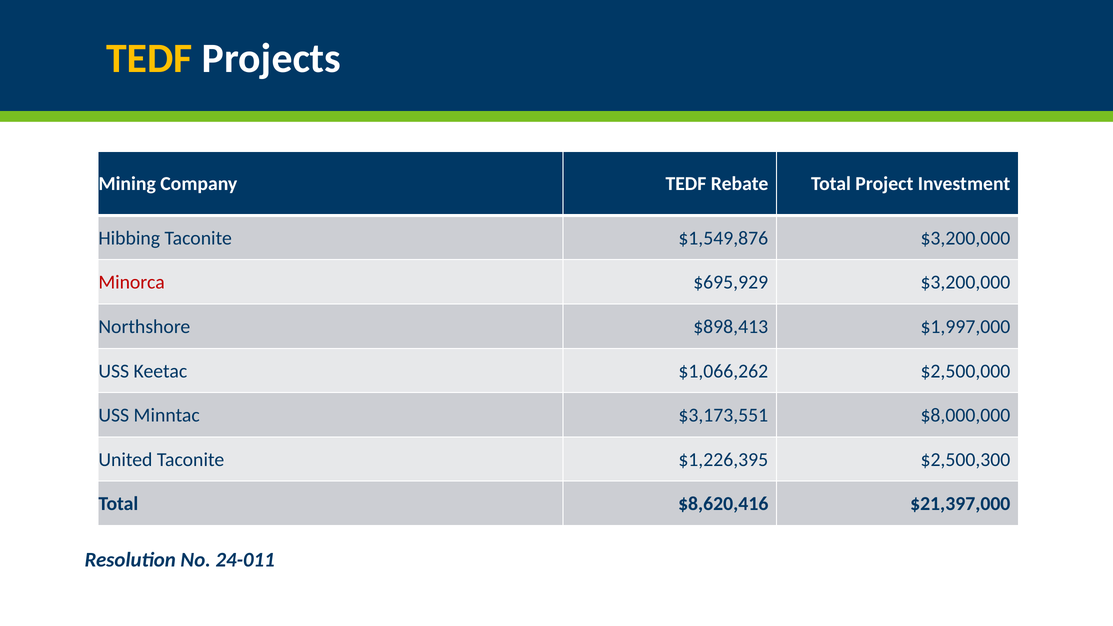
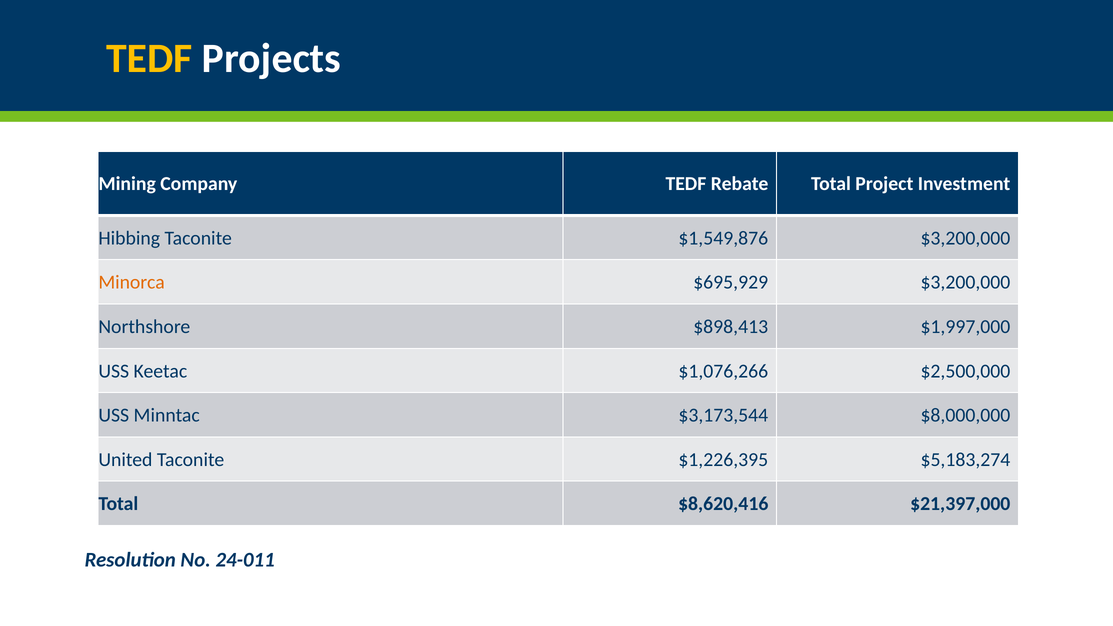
Minorca colour: red -> orange
$1,066,262: $1,066,262 -> $1,076,266
$3,173,551: $3,173,551 -> $3,173,544
$2,500,300: $2,500,300 -> $5,183,274
